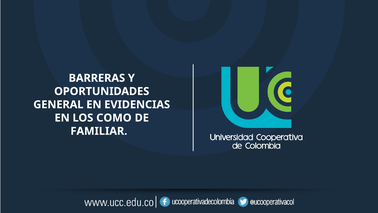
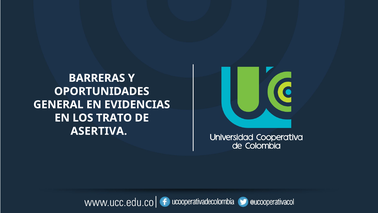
COMO: COMO -> TRATO
FAMILIAR: FAMILIAR -> ASERTIVA
